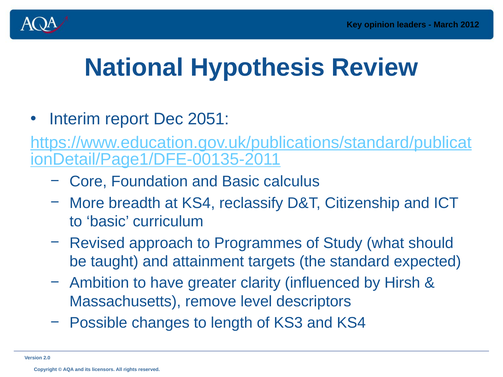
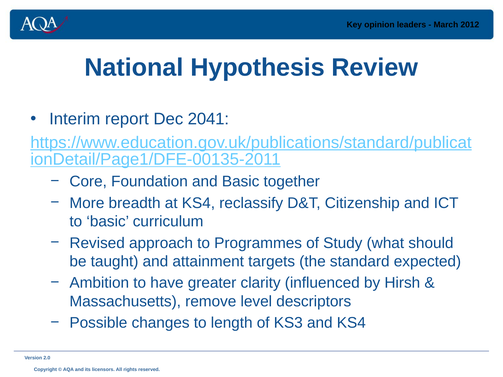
2051: 2051 -> 2041
calculus: calculus -> together
